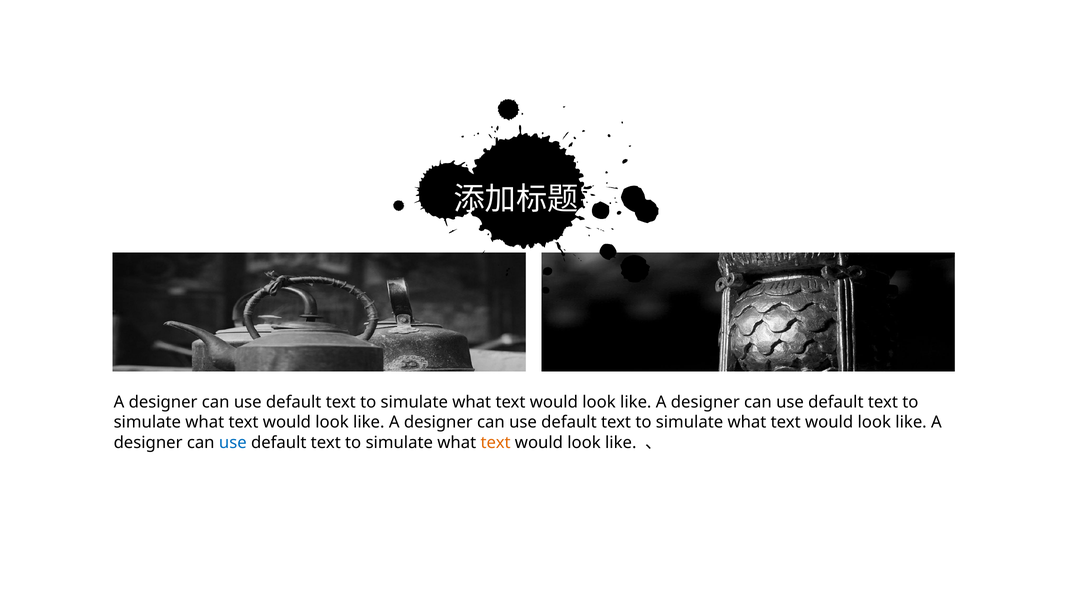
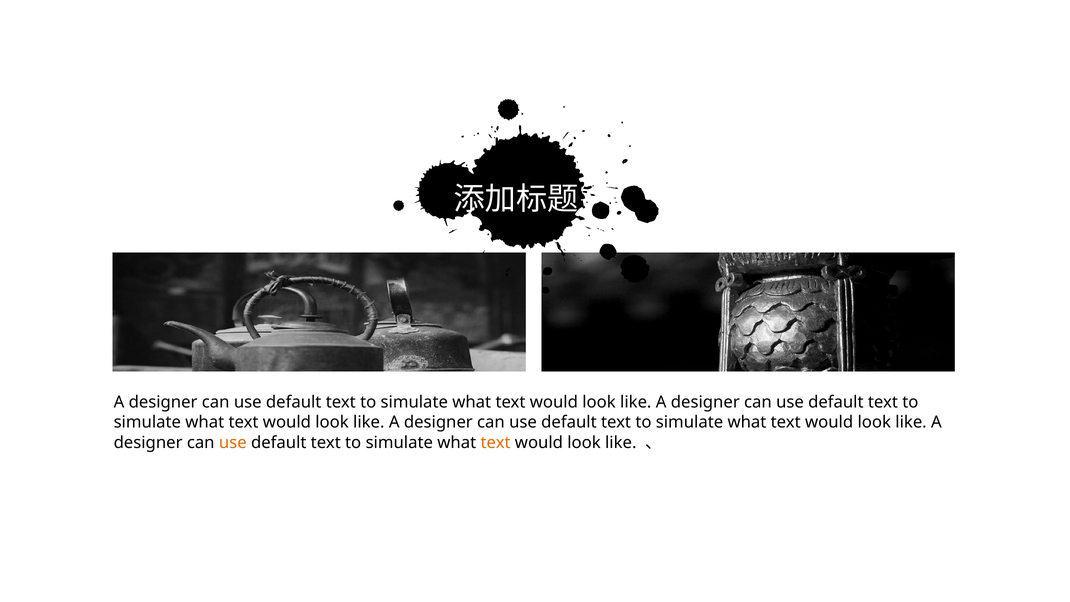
use at (233, 442) colour: blue -> orange
